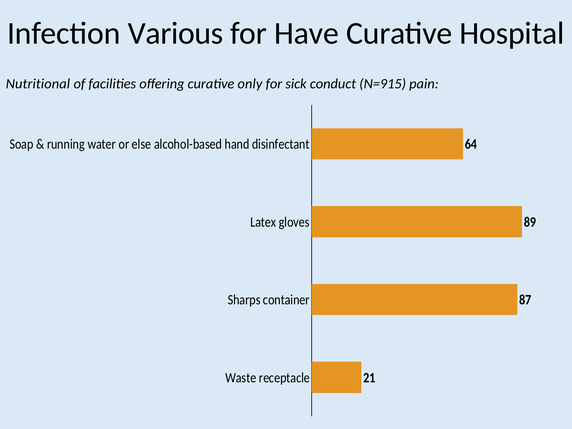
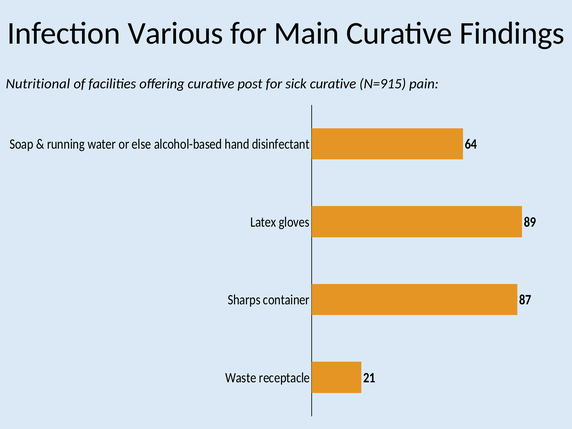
Have: Have -> Main
Hospital: Hospital -> Findings
only: only -> post
sick conduct: conduct -> curative
